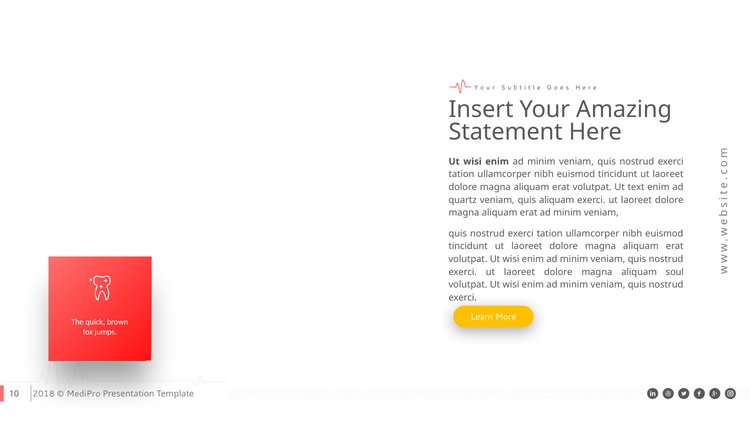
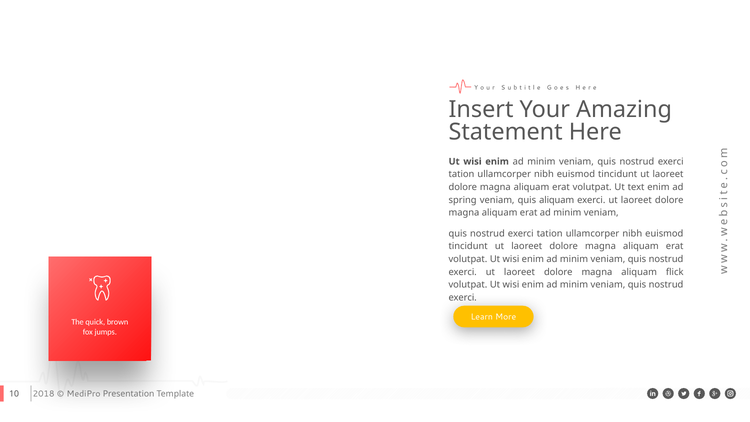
quartz: quartz -> spring
soul: soul -> flick
